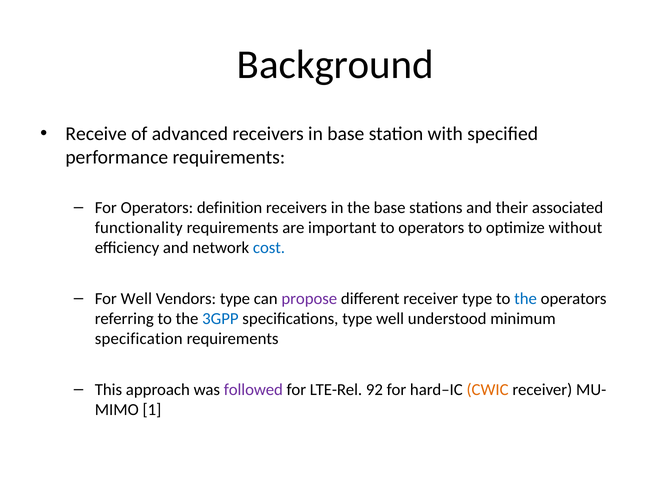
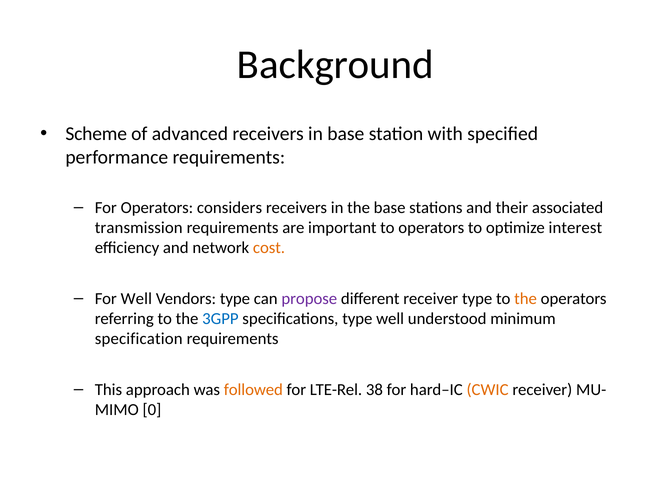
Receive: Receive -> Scheme
definition: definition -> considers
functionality: functionality -> transmission
without: without -> interest
cost colour: blue -> orange
the at (526, 299) colour: blue -> orange
followed colour: purple -> orange
92: 92 -> 38
1: 1 -> 0
